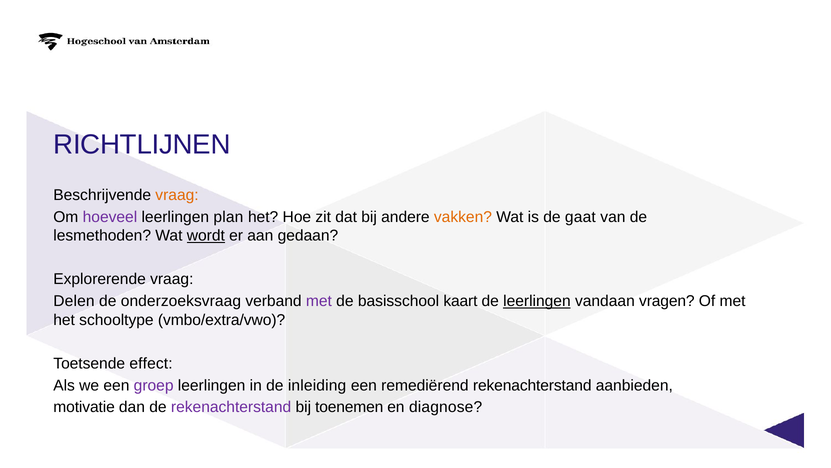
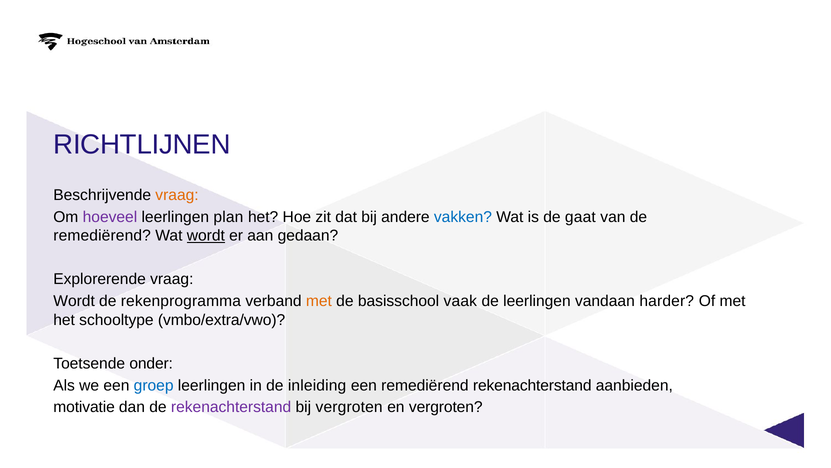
vakken colour: orange -> blue
lesmethoden at (102, 235): lesmethoden -> remediërend
Delen at (74, 301): Delen -> Wordt
onderzoeksvraag: onderzoeksvraag -> rekenprogramma
met at (319, 301) colour: purple -> orange
kaart: kaart -> vaak
leerlingen at (537, 301) underline: present -> none
vragen: vragen -> harder
effect: effect -> onder
groep colour: purple -> blue
bij toenemen: toenemen -> vergroten
en diagnose: diagnose -> vergroten
